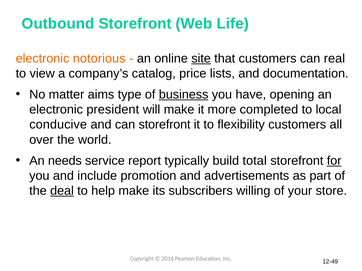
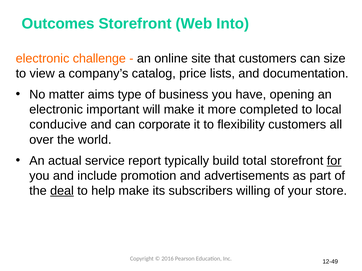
Outbound: Outbound -> Outcomes
Life: Life -> Into
notorious: notorious -> challenge
site underline: present -> none
real: real -> size
business underline: present -> none
president: president -> important
can storefront: storefront -> corporate
needs: needs -> actual
